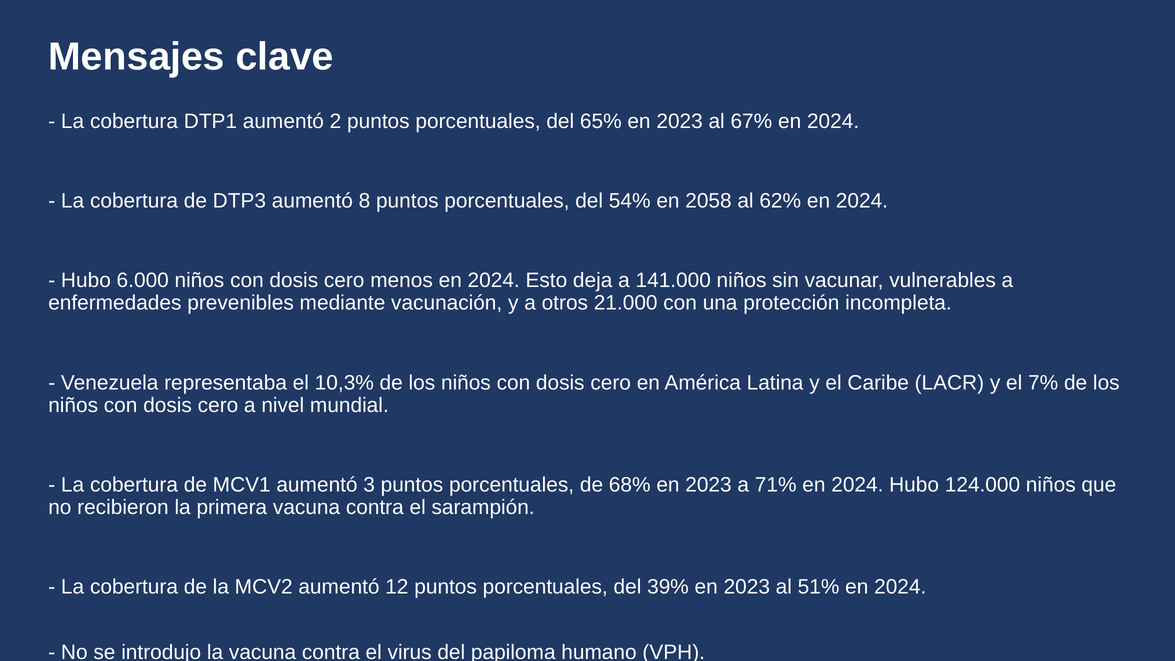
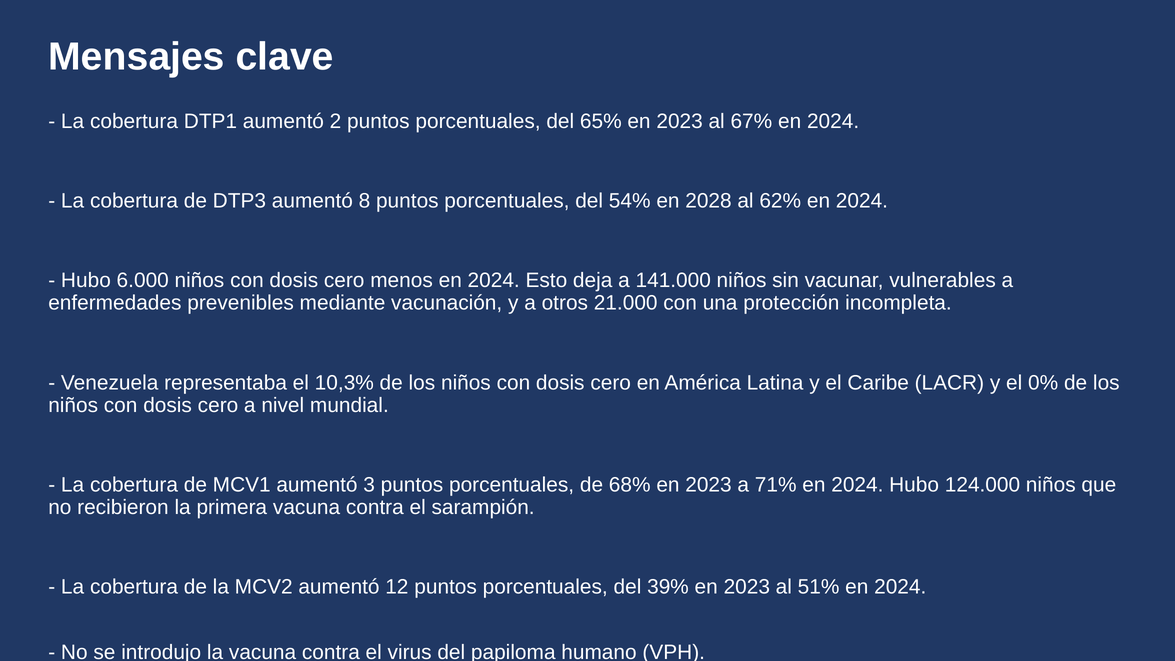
2058: 2058 -> 2028
7%: 7% -> 0%
